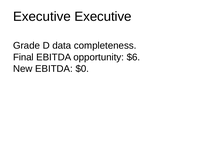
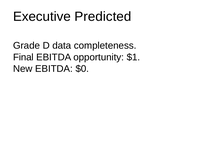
Executive Executive: Executive -> Predicted
$6: $6 -> $1
